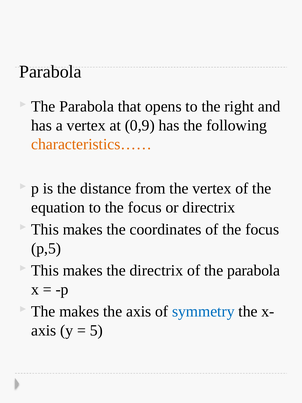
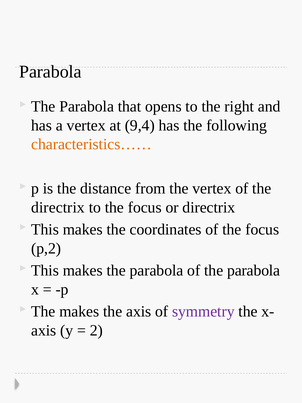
0,9: 0,9 -> 9,4
equation at (58, 207): equation -> directrix
p,5: p,5 -> p,2
makes the directrix: directrix -> parabola
symmetry colour: blue -> purple
5: 5 -> 2
